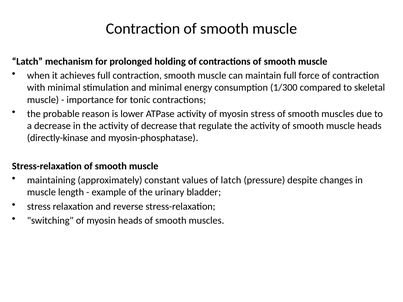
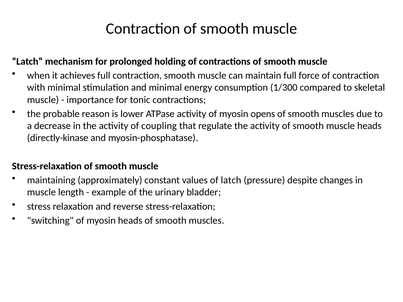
myosin stress: stress -> opens
of decrease: decrease -> coupling
